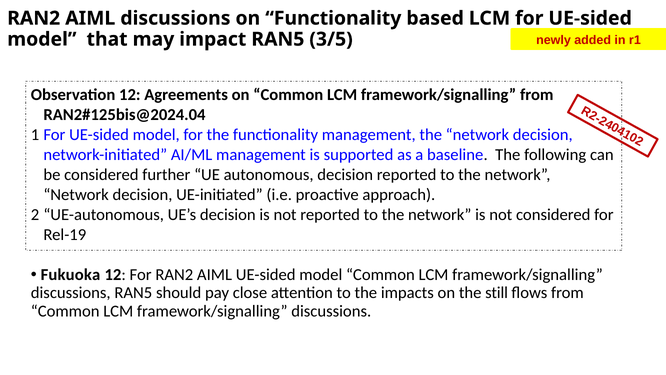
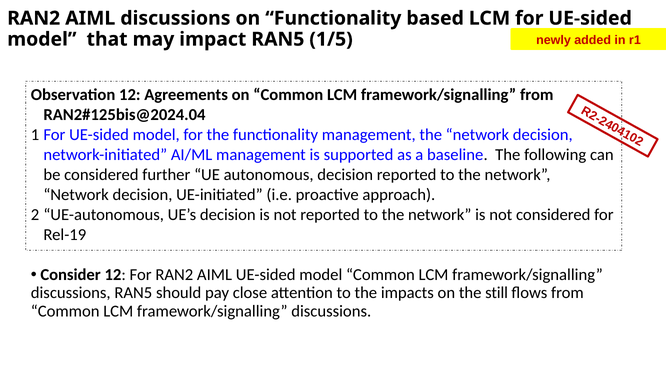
3/5: 3/5 -> 1/5
Fukuoka: Fukuoka -> Consider
